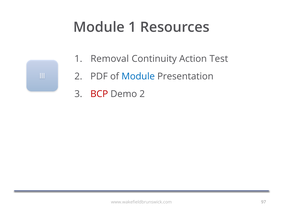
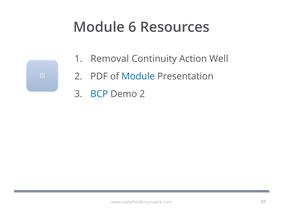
Module 1: 1 -> 6
Test: Test -> Well
BCP colour: red -> blue
